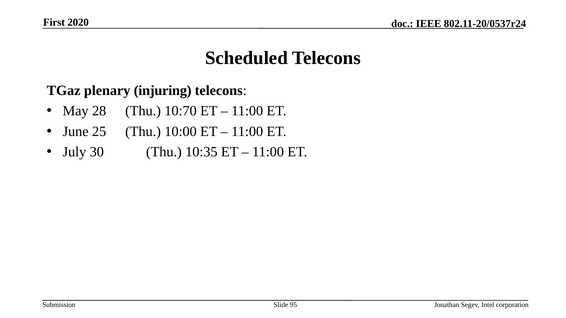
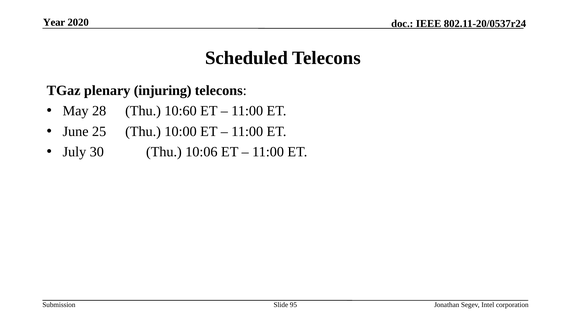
First: First -> Year
10:70: 10:70 -> 10:60
10:35: 10:35 -> 10:06
